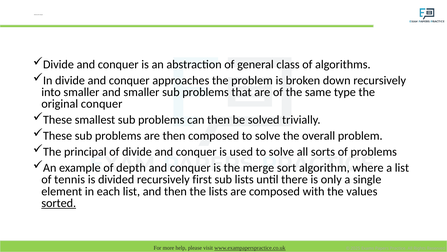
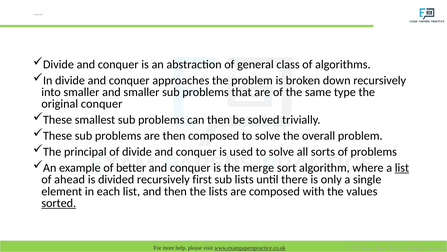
depth: depth -> better
list at (402, 167) underline: none -> present
tennis: tennis -> ahead
